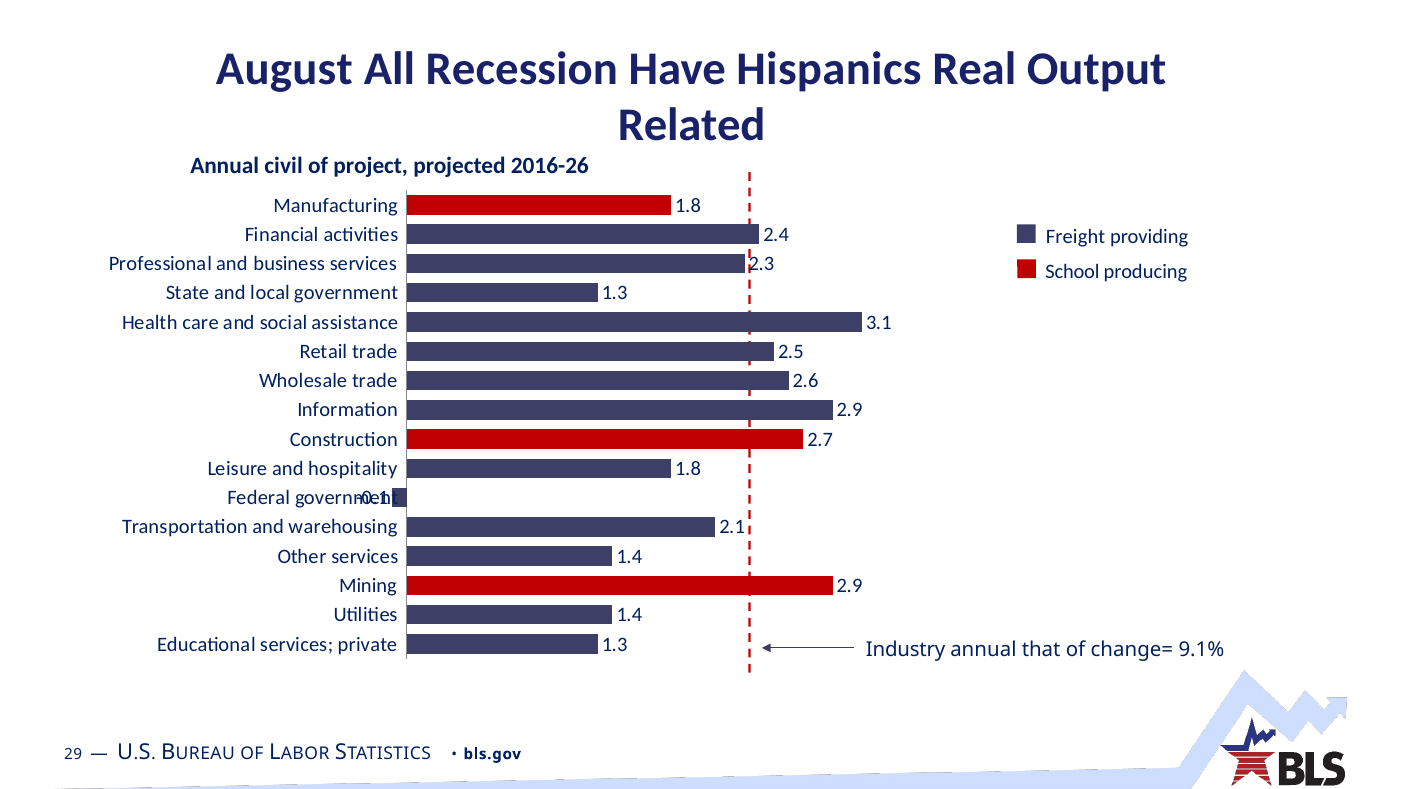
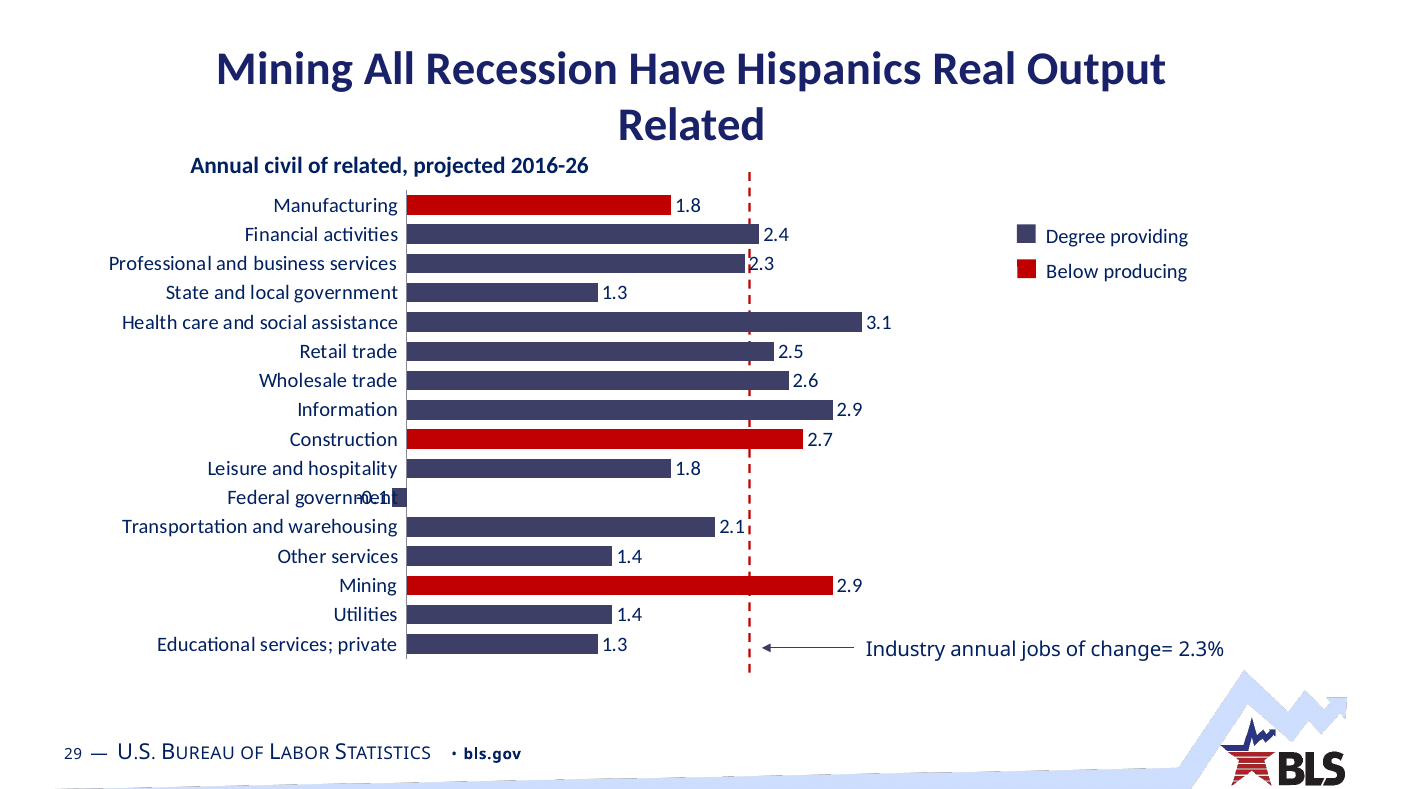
August at (284, 69): August -> Mining
of project: project -> related
Freight: Freight -> Degree
School: School -> Below
that: that -> jobs
9.1%: 9.1% -> 2.3%
